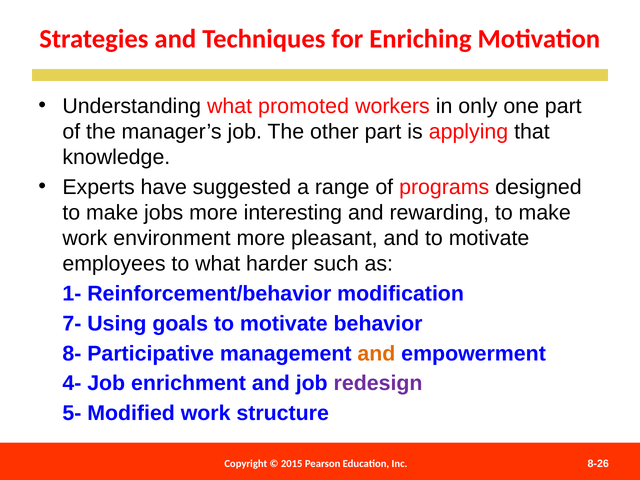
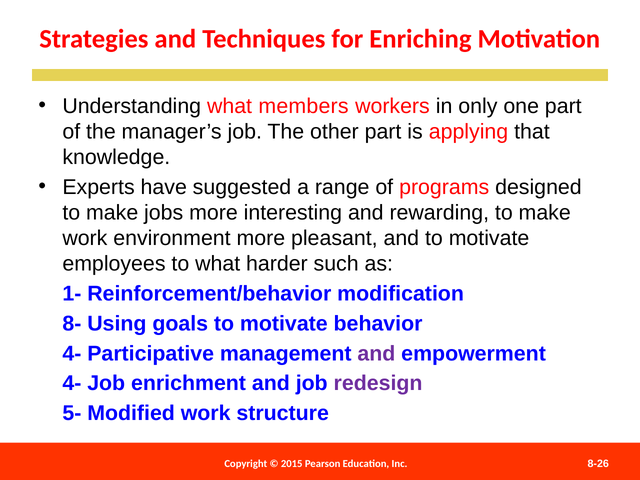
promoted: promoted -> members
7-: 7- -> 8-
8- at (72, 353): 8- -> 4-
and at (376, 353) colour: orange -> purple
